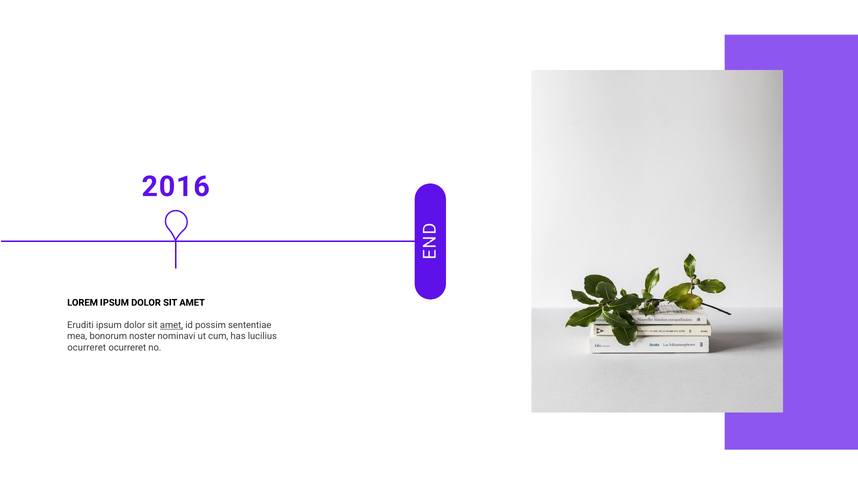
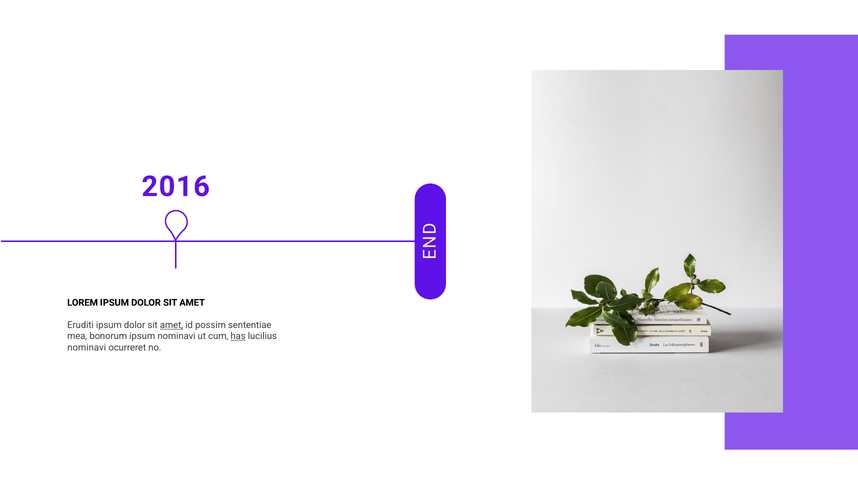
bonorum noster: noster -> ipsum
has underline: none -> present
ocurreret at (87, 347): ocurreret -> nominavi
